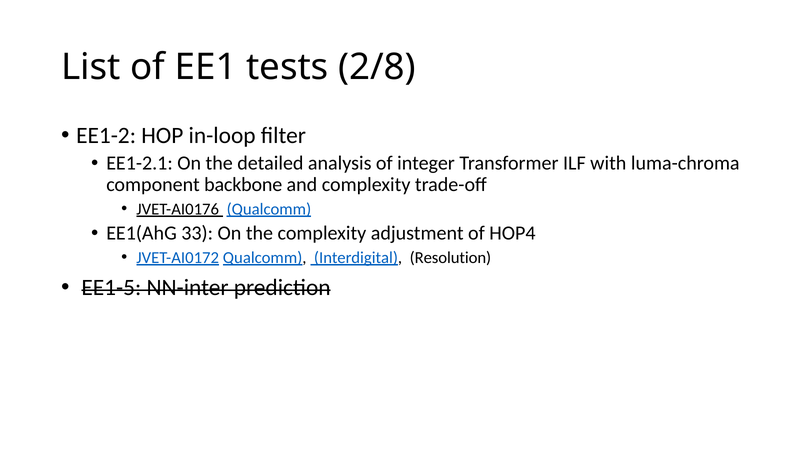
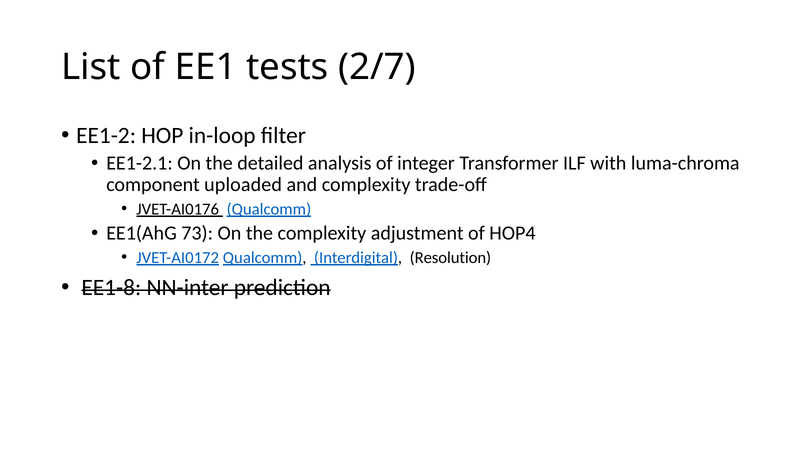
2/8: 2/8 -> 2/7
backbone: backbone -> uploaded
33: 33 -> 73
EE1-5: EE1-5 -> EE1-8
